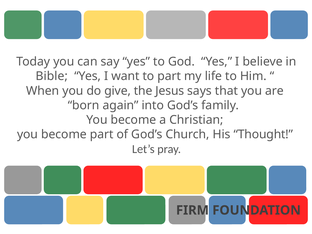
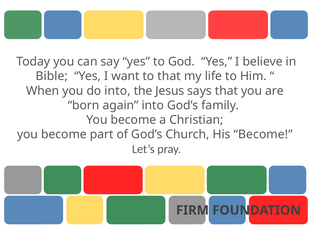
to part: part -> that
do give: give -> into
His Thought: Thought -> Become
